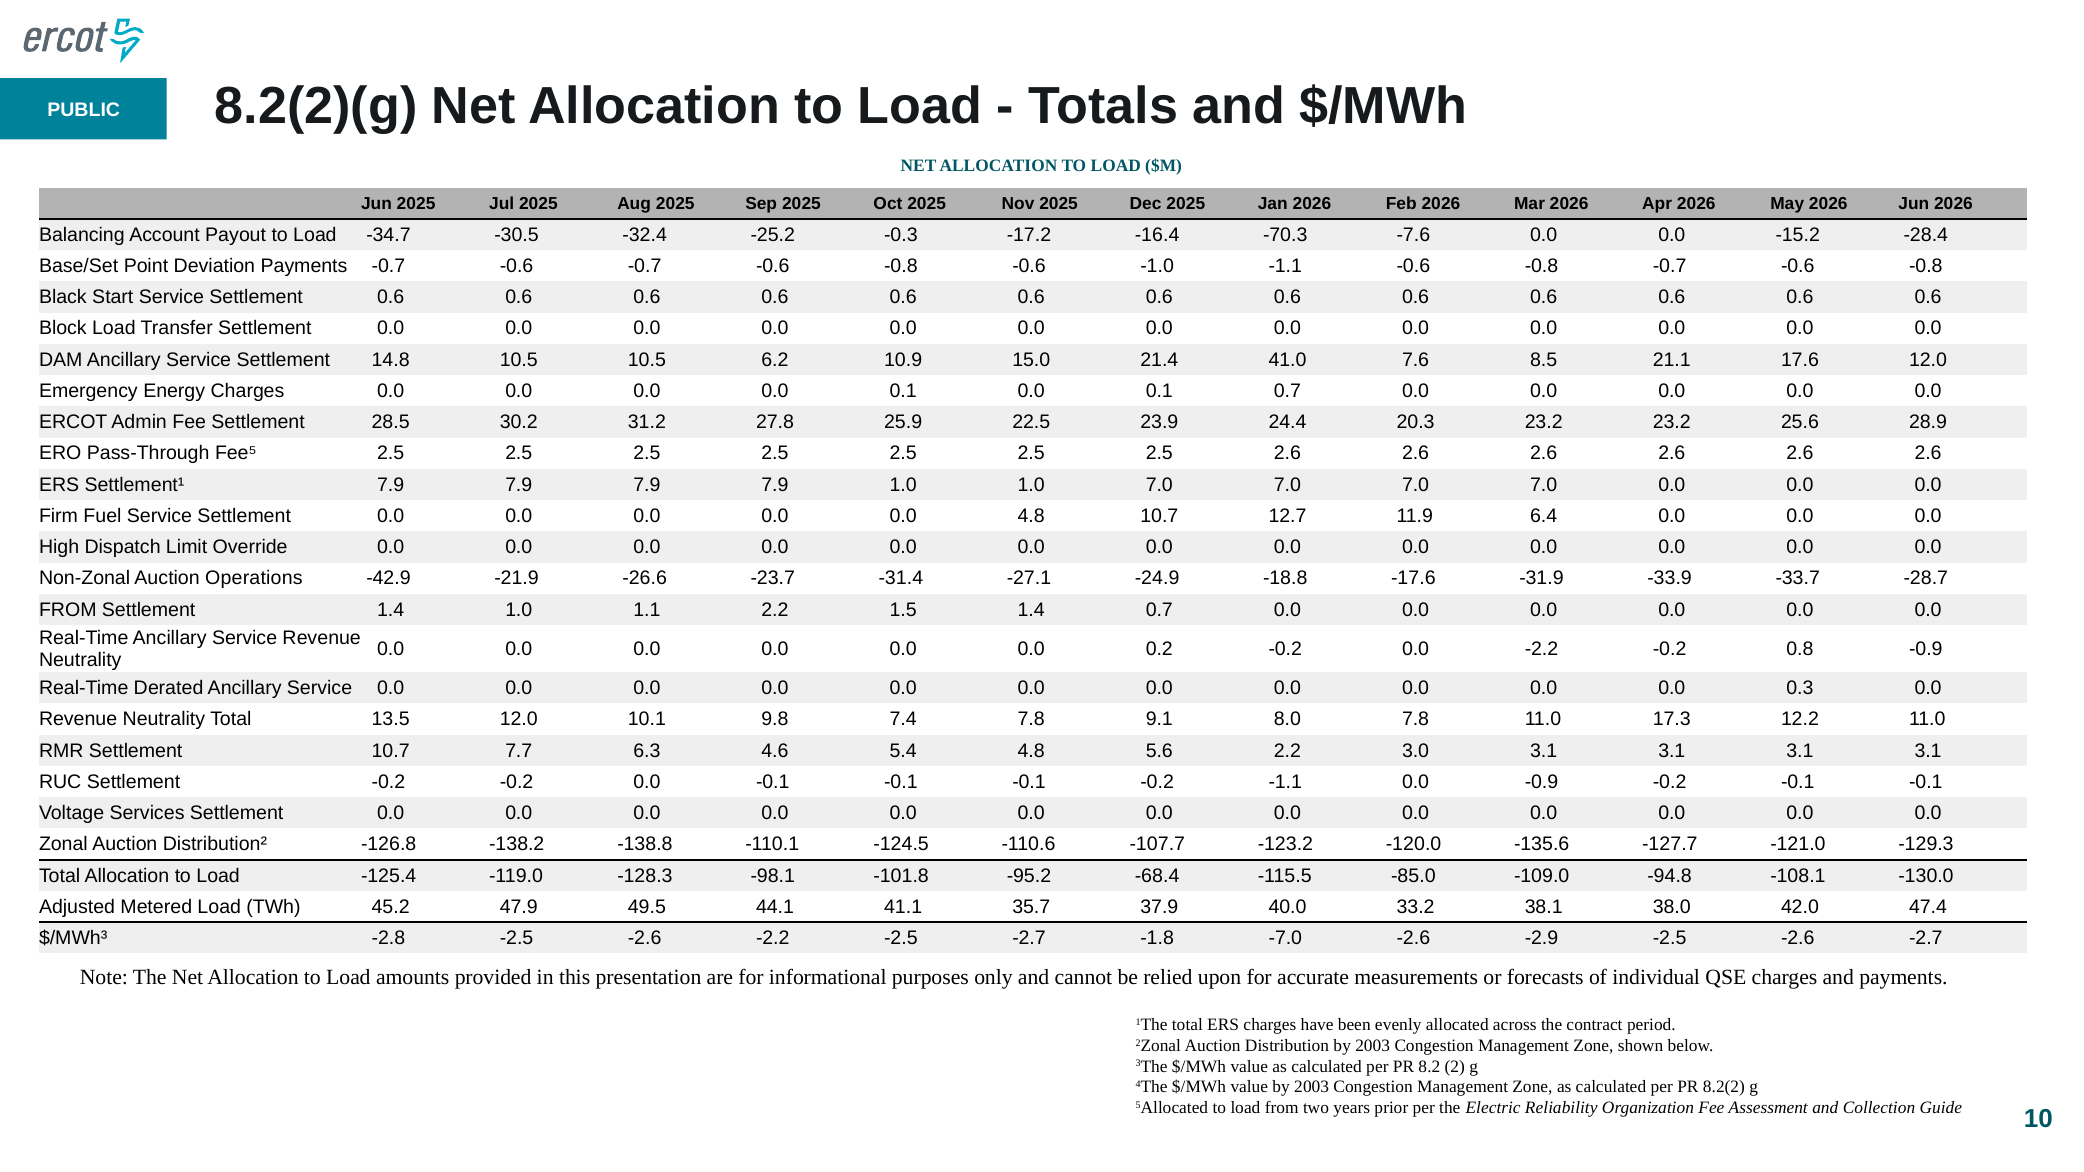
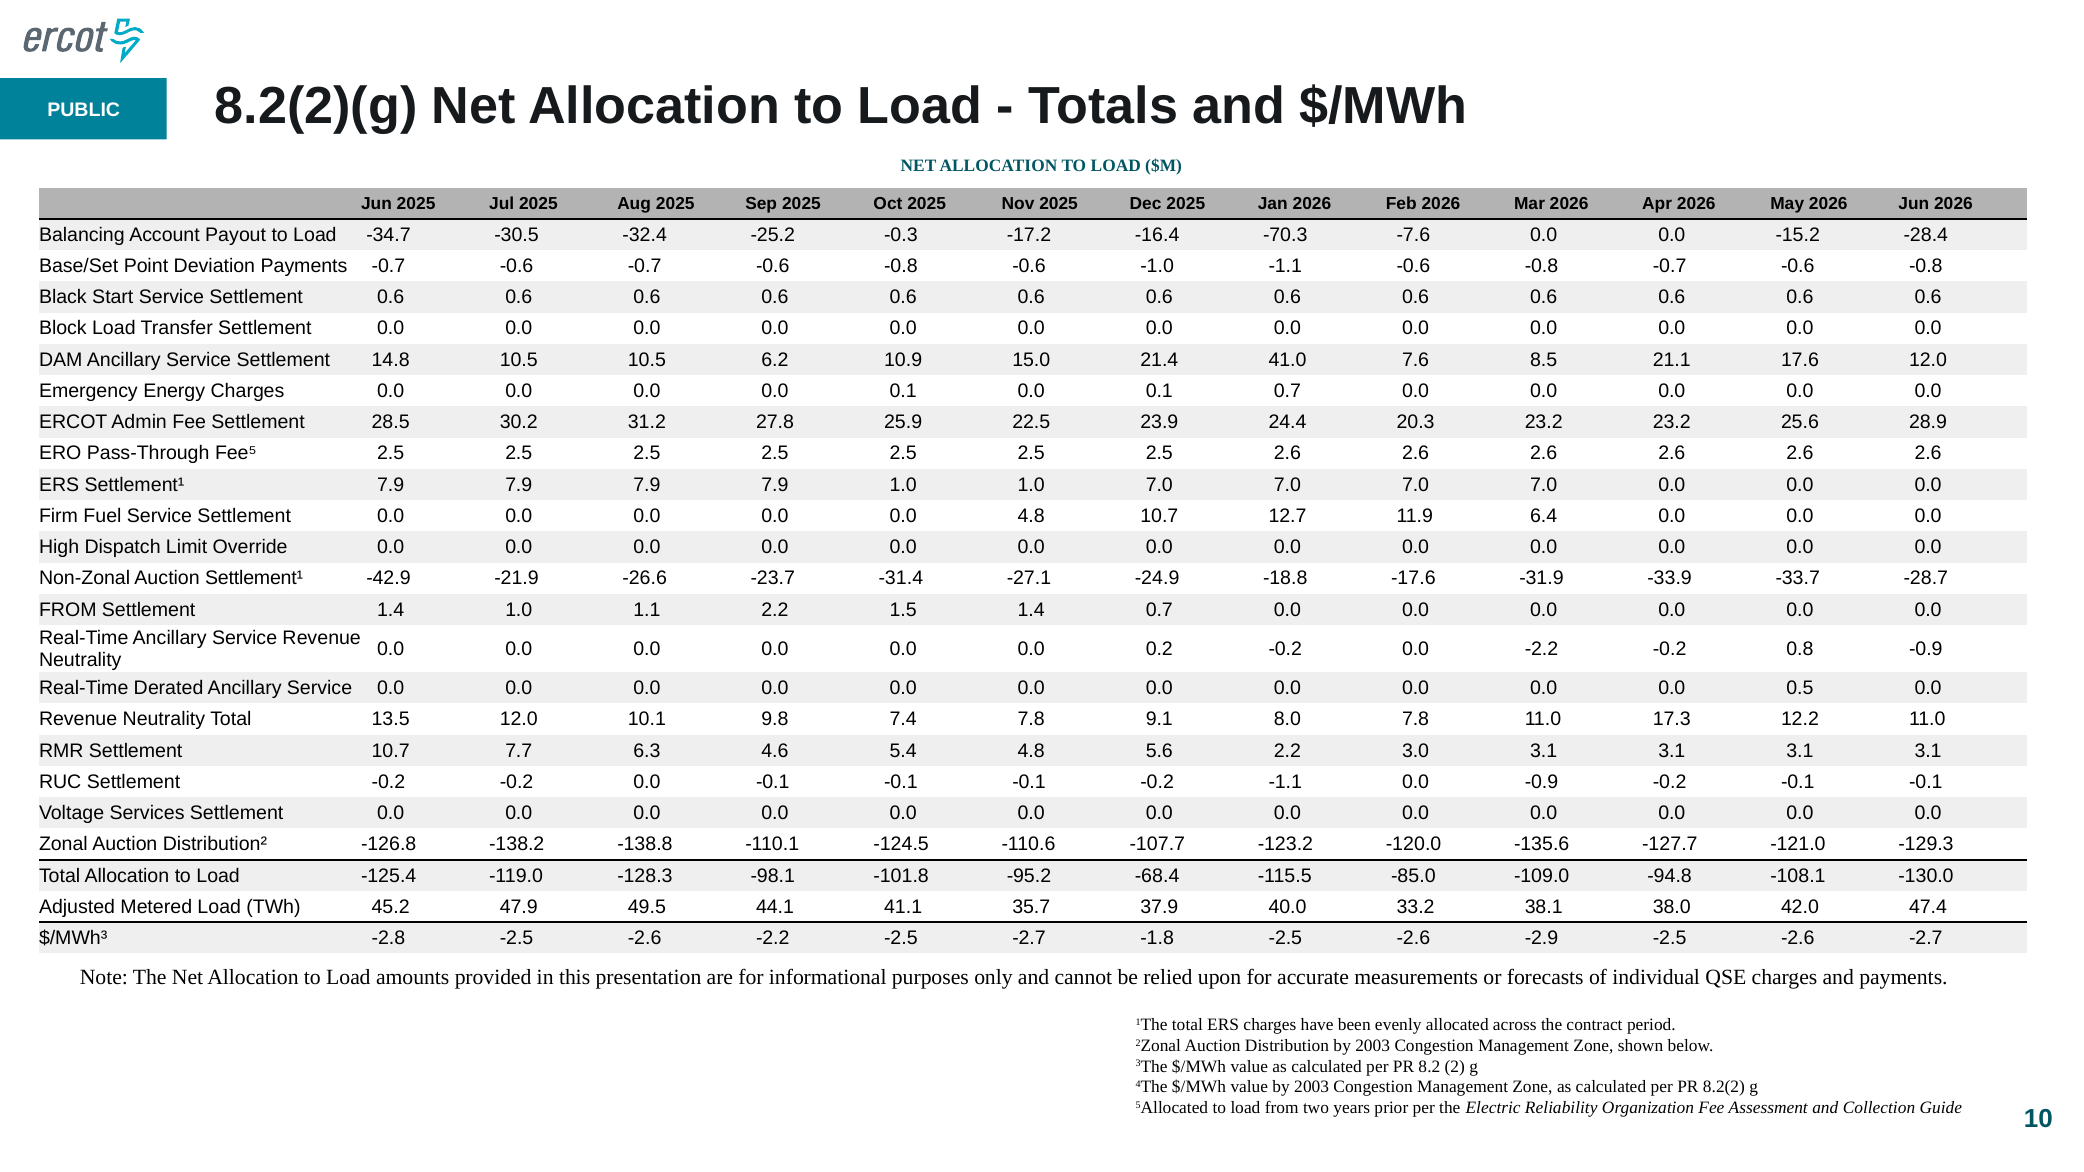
Auction Operations: Operations -> Settlement¹
0.3: 0.3 -> 0.5
-1.8 -7.0: -7.0 -> -2.5
